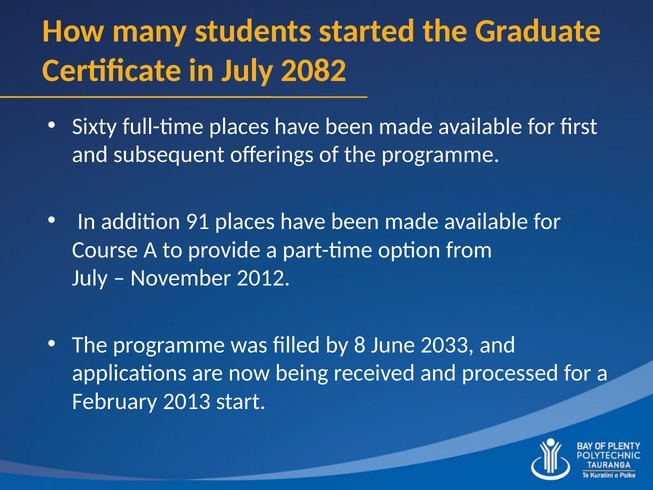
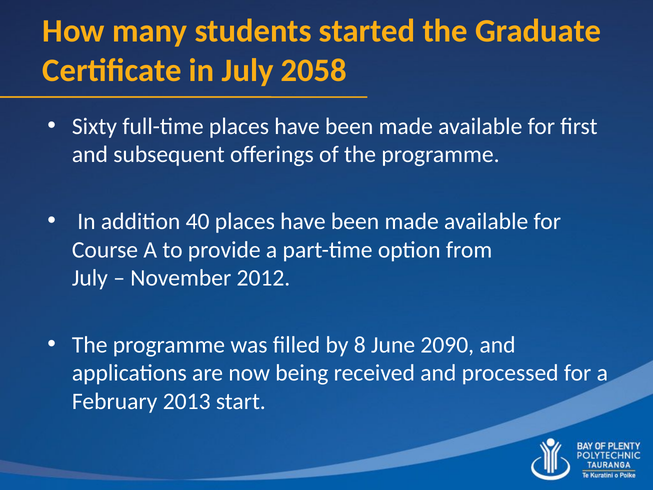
2082: 2082 -> 2058
91: 91 -> 40
2033: 2033 -> 2090
